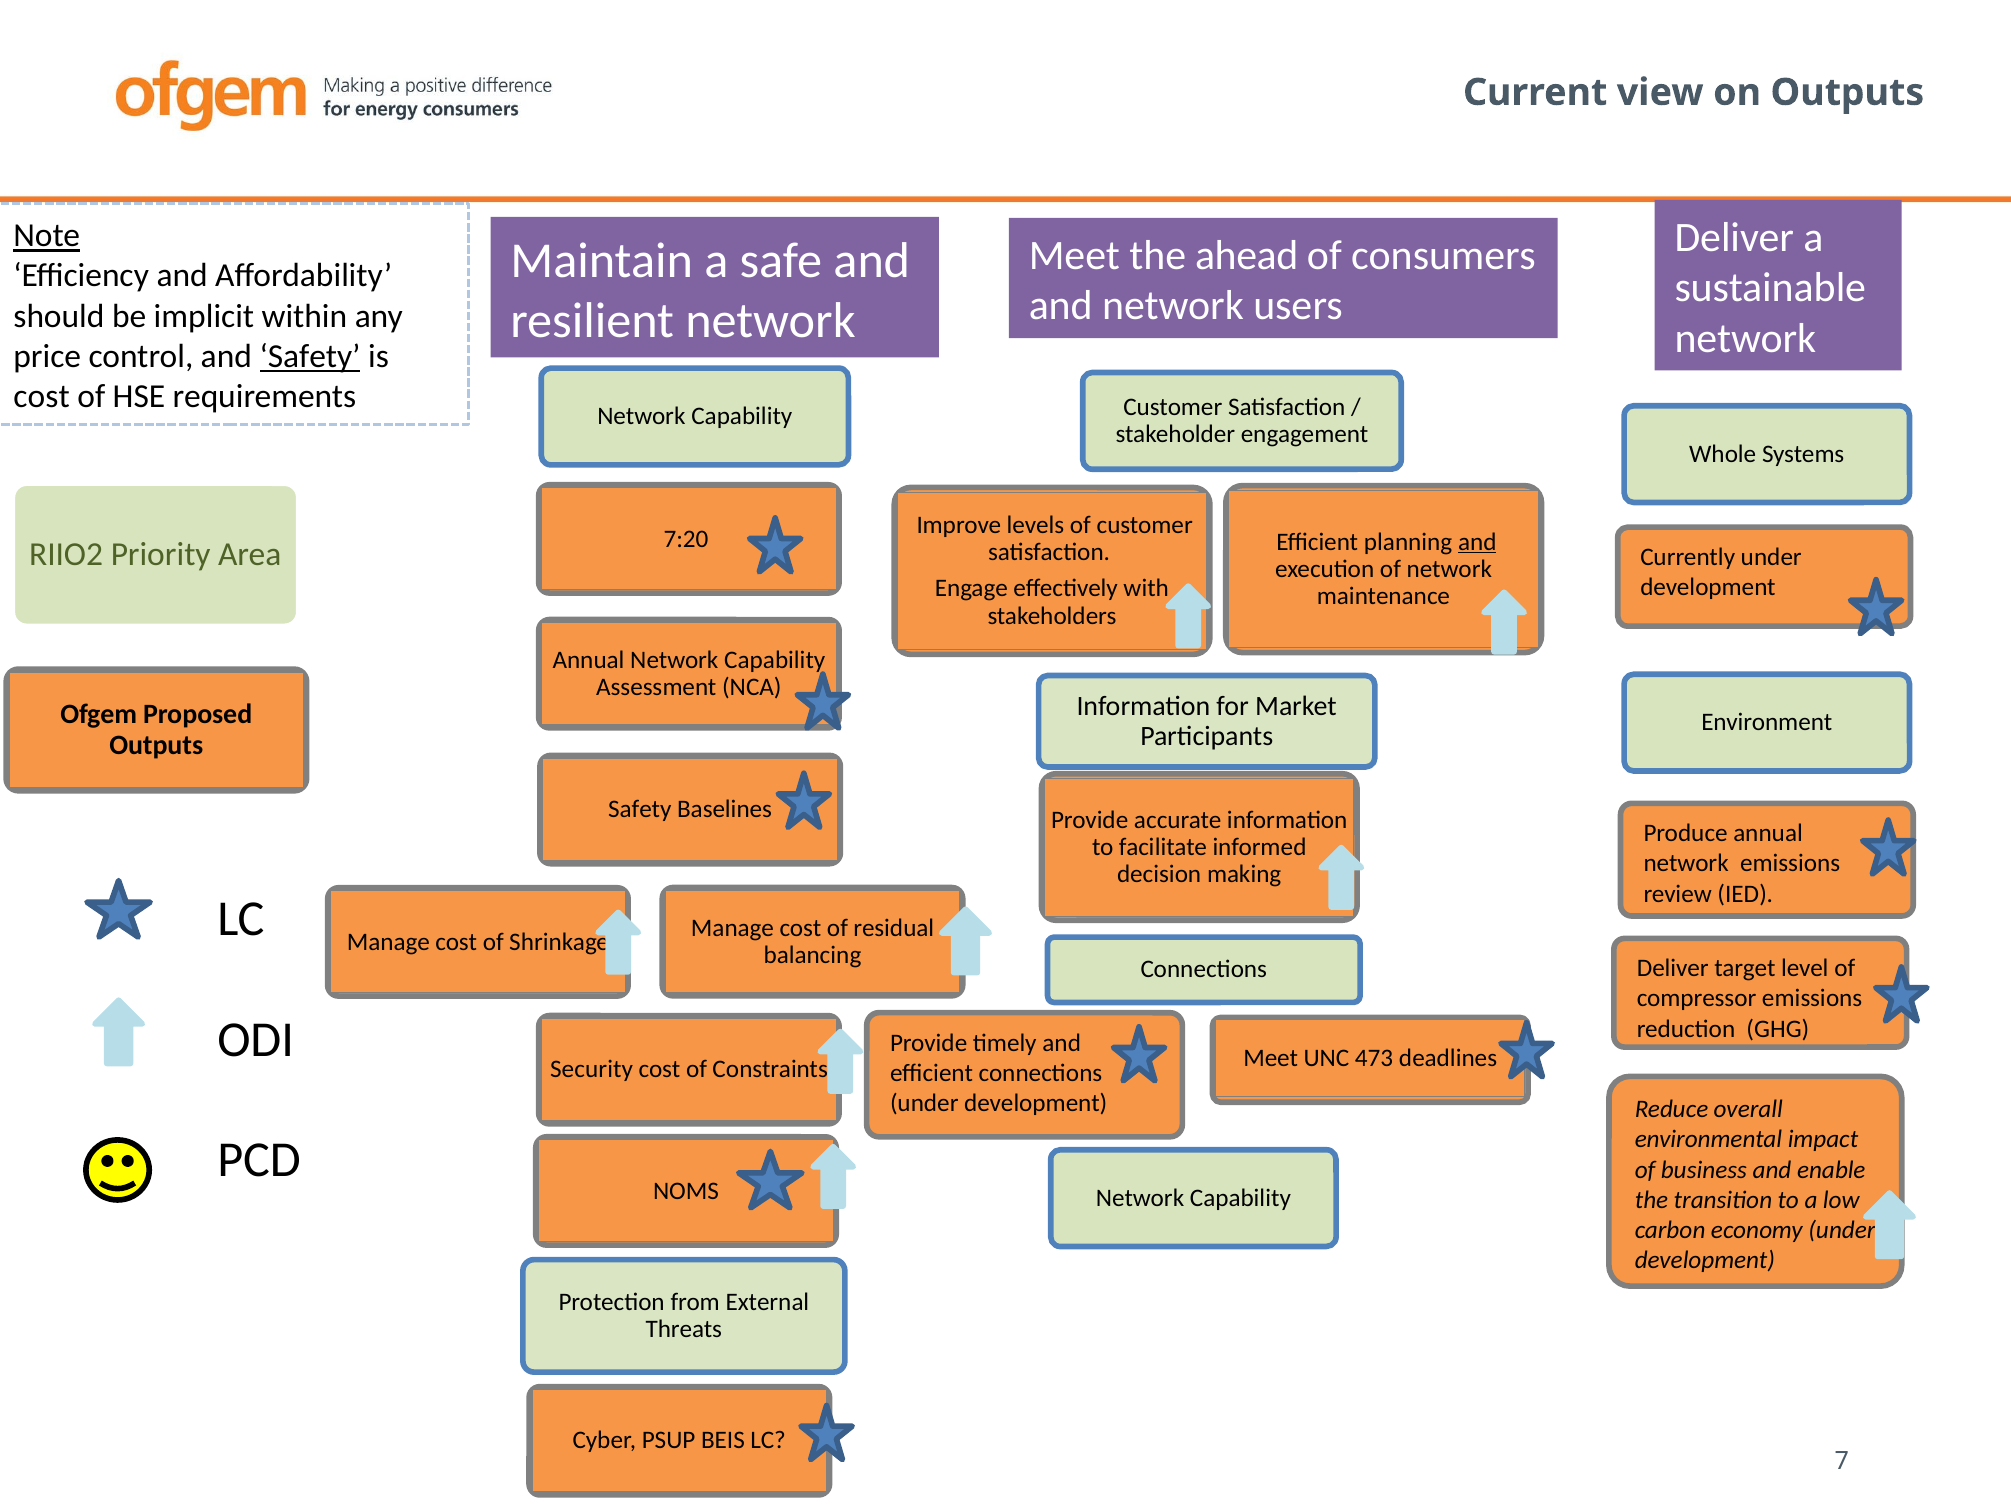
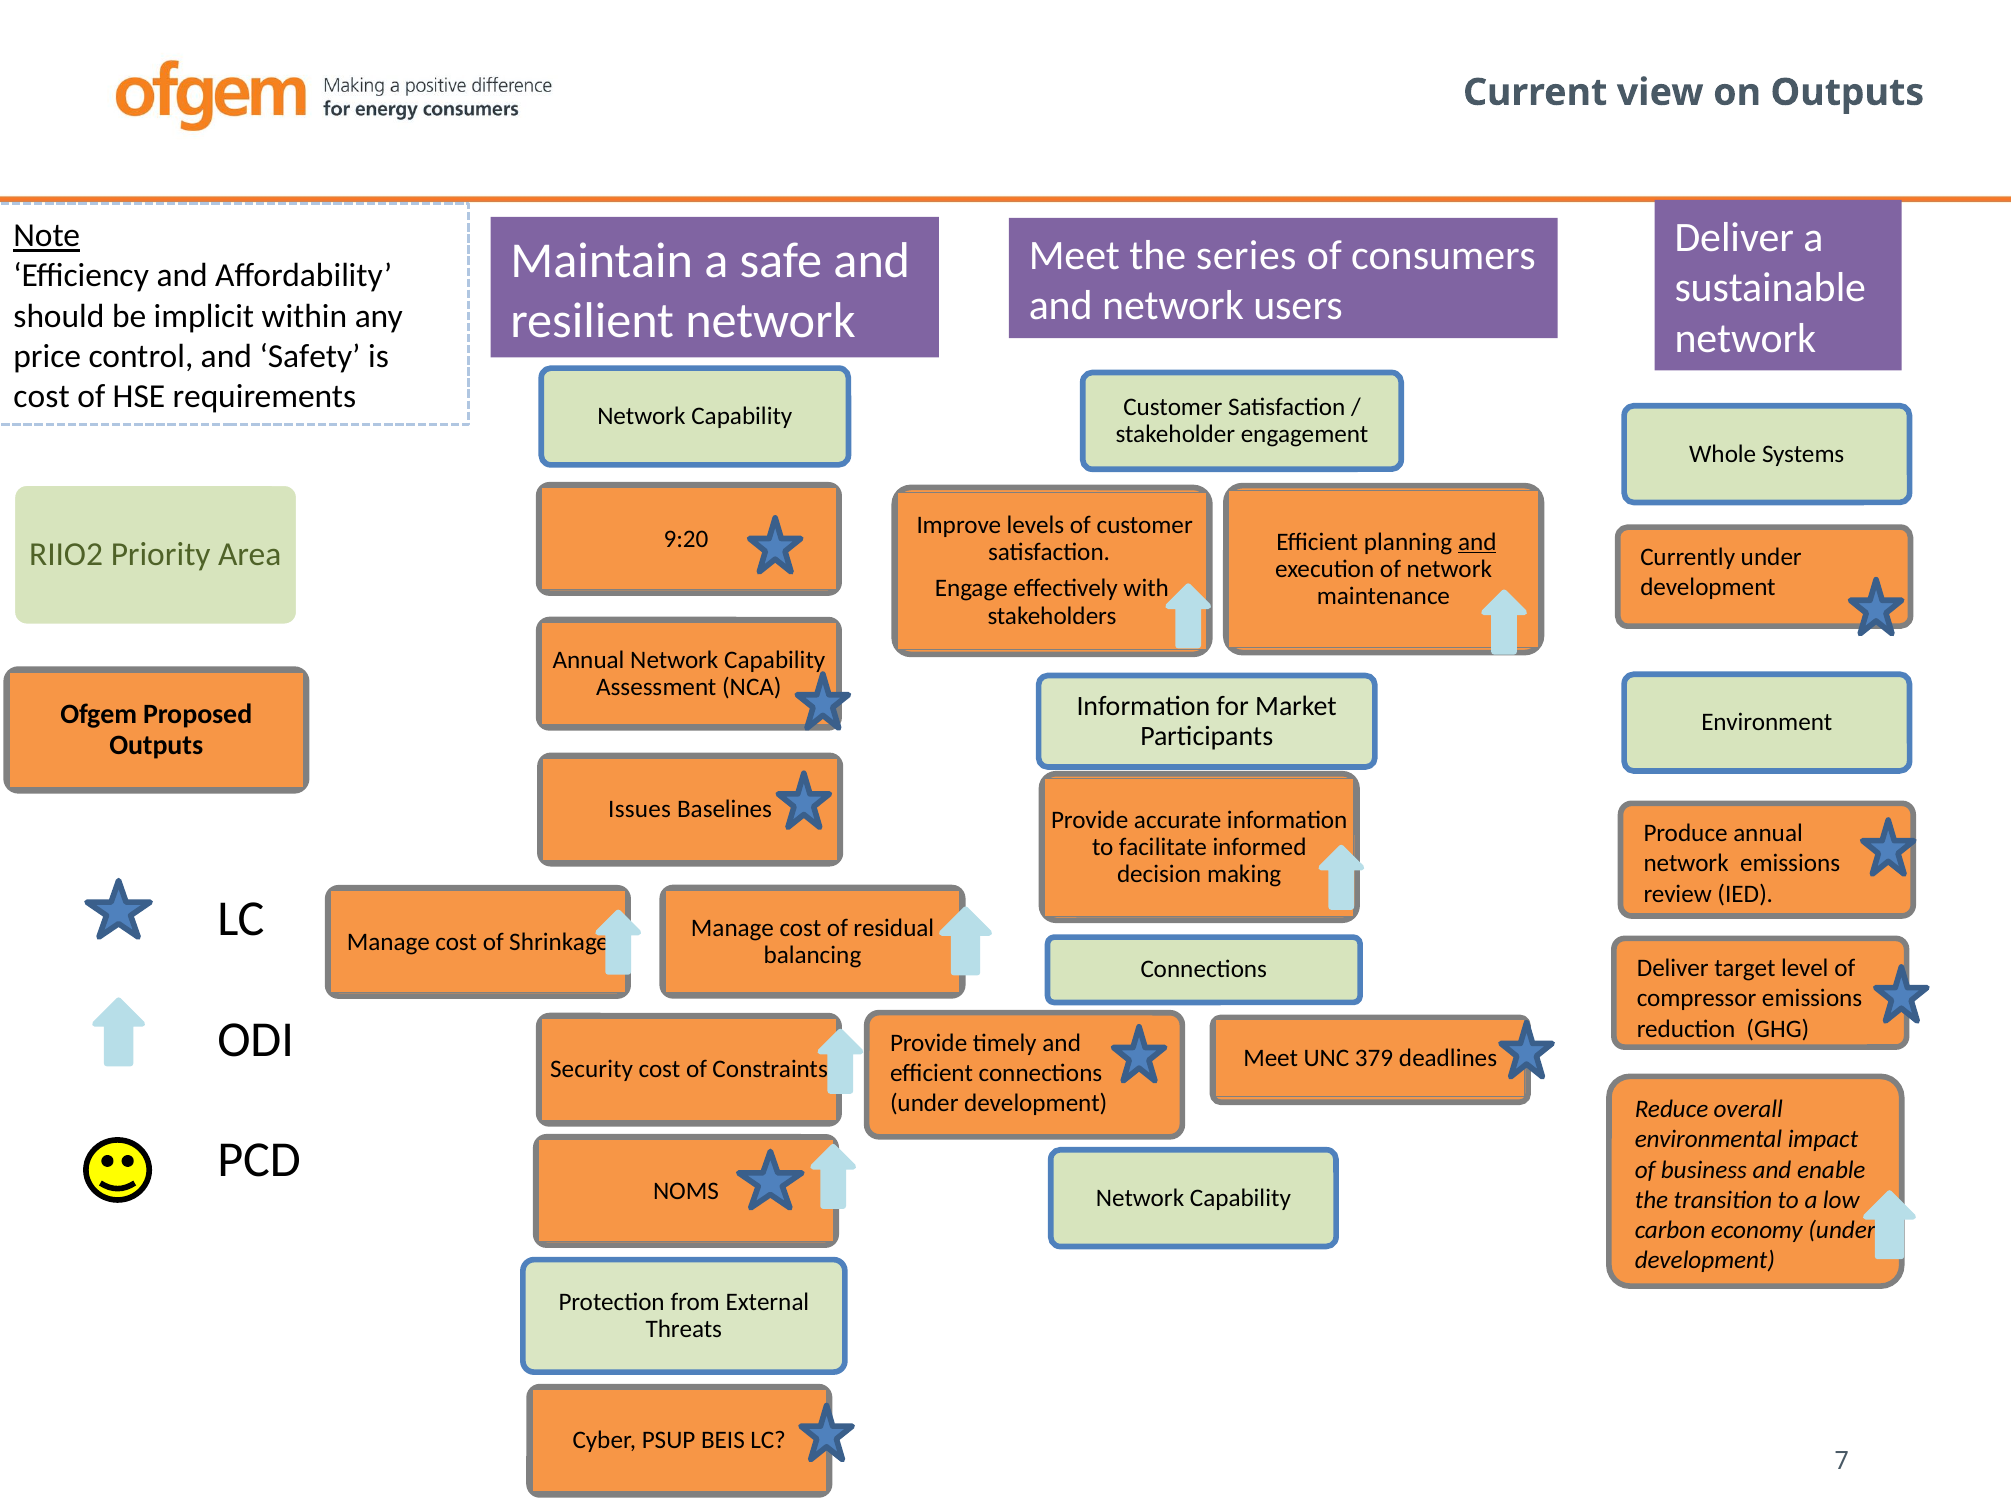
ahead: ahead -> series
Safety at (310, 356) underline: present -> none
7:20: 7:20 -> 9:20
Safety at (640, 810): Safety -> Issues
473: 473 -> 379
